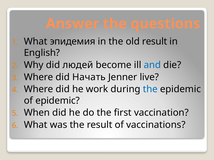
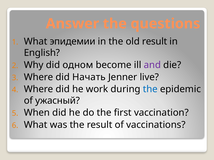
эпидемия: эпидемия -> эпидемии
людей: людей -> одном
and colour: blue -> purple
of epidemic: epidemic -> ужасный
